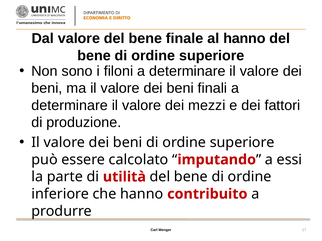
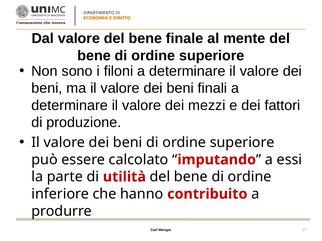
al hanno: hanno -> mente
